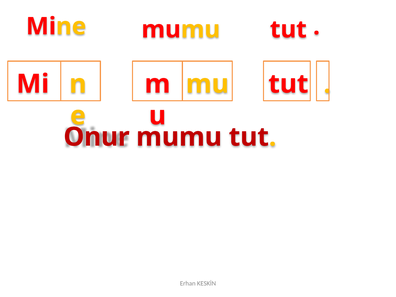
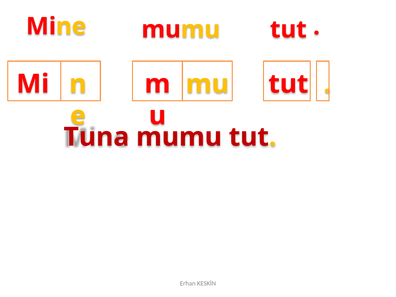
Onur: Onur -> Tuna
